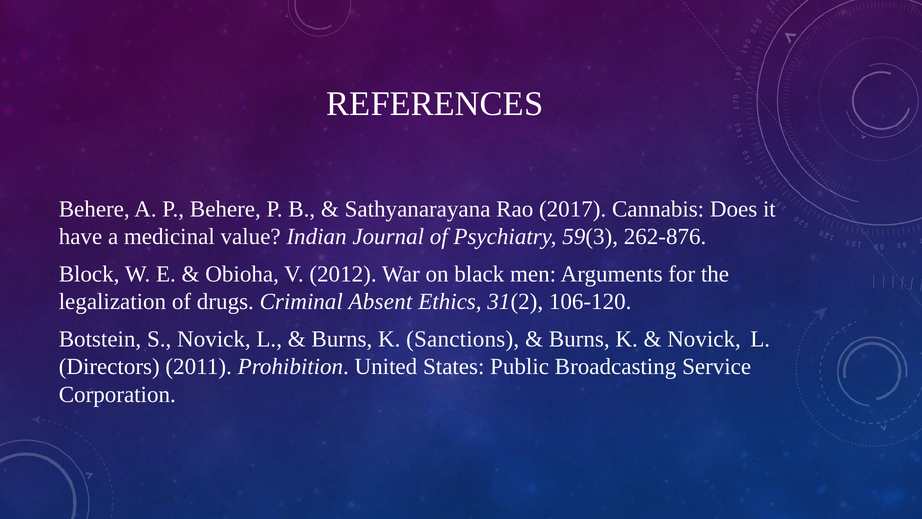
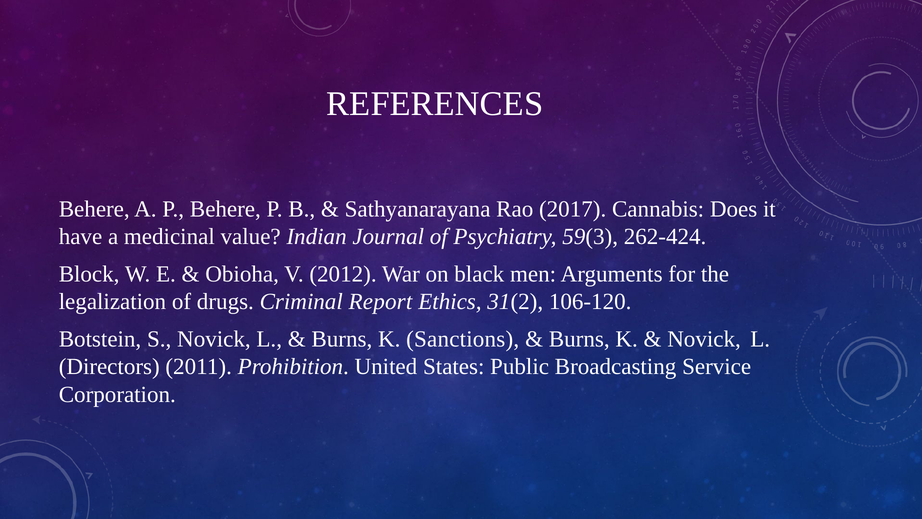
262-876: 262-876 -> 262-424
Absent: Absent -> Report
